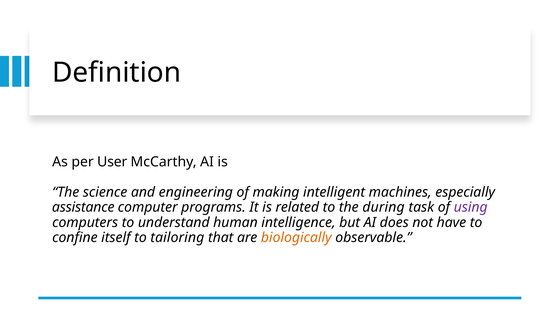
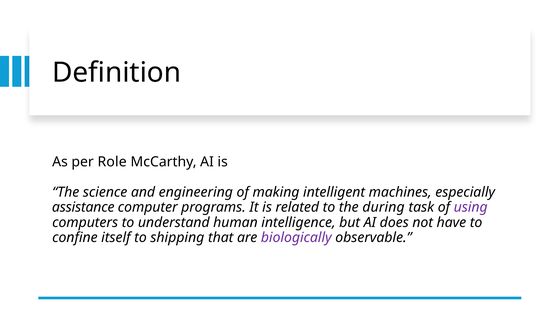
User: User -> Role
tailoring: tailoring -> shipping
biologically colour: orange -> purple
